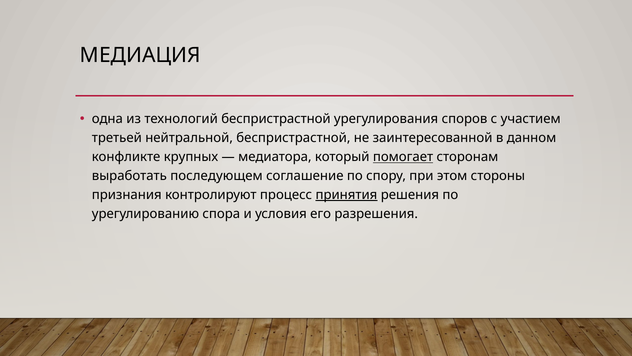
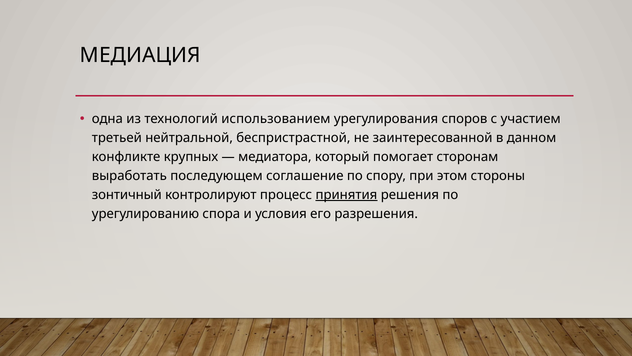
технологий беспристрастной: беспристрастной -> использованием
помогает underline: present -> none
признания: признания -> зонтичный
